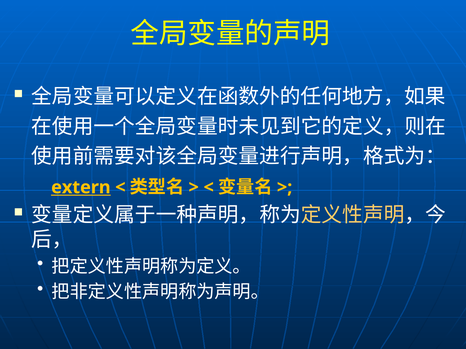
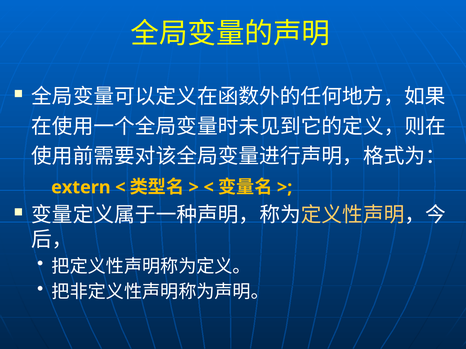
extern underline: present -> none
